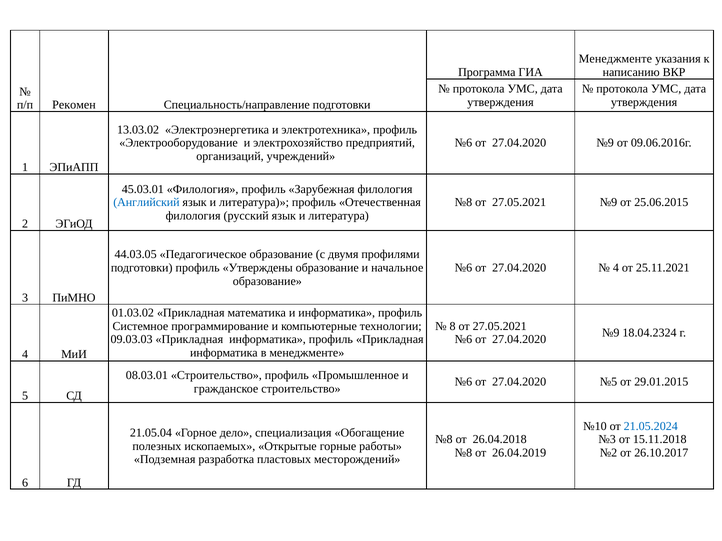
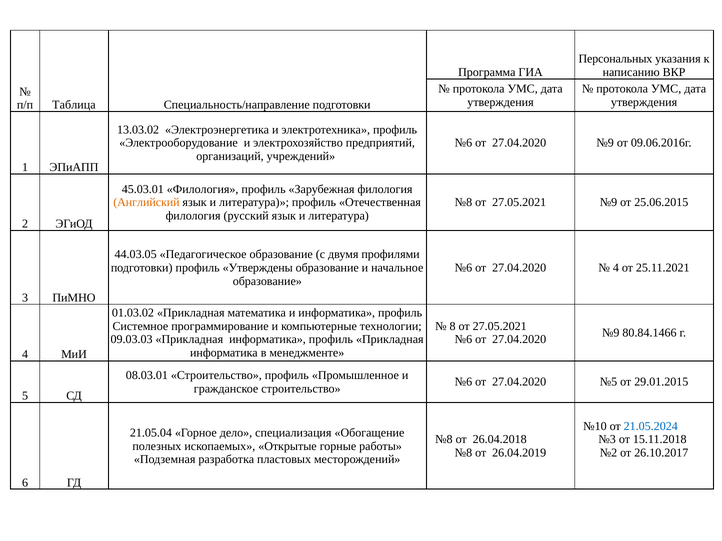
Менеджменте at (615, 59): Менеджменте -> Персональных
Рекомен: Рекомен -> Таблица
Английский colour: blue -> orange
18.04.2324: 18.04.2324 -> 80.84.1466
